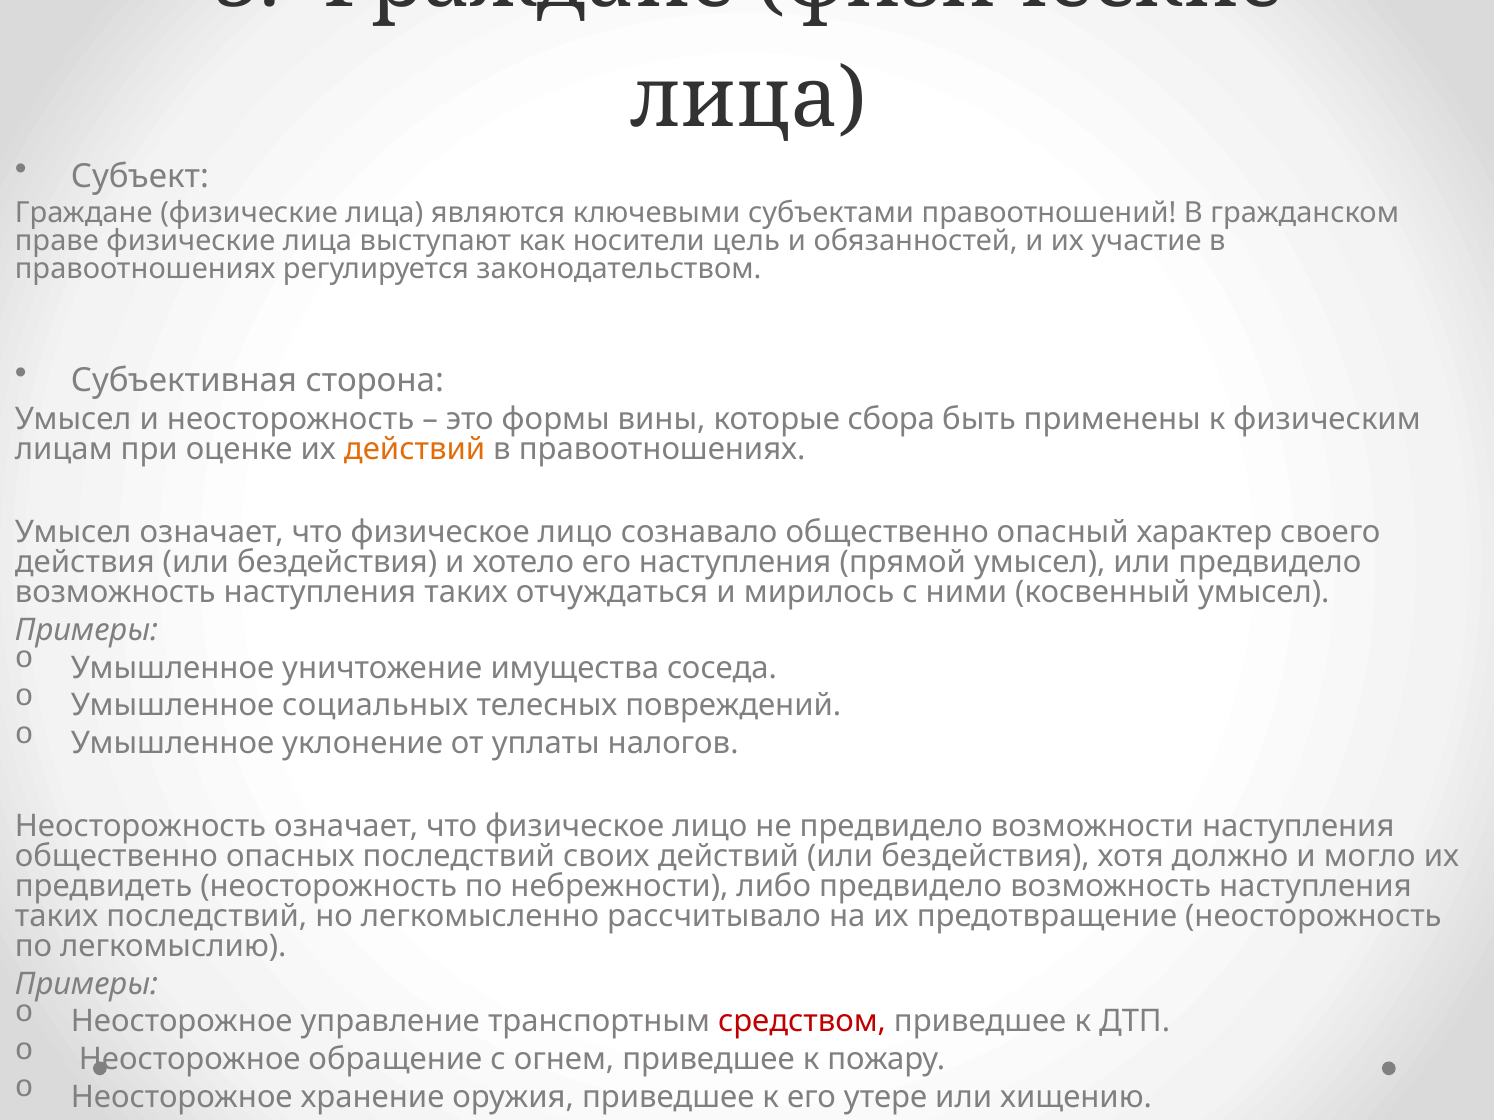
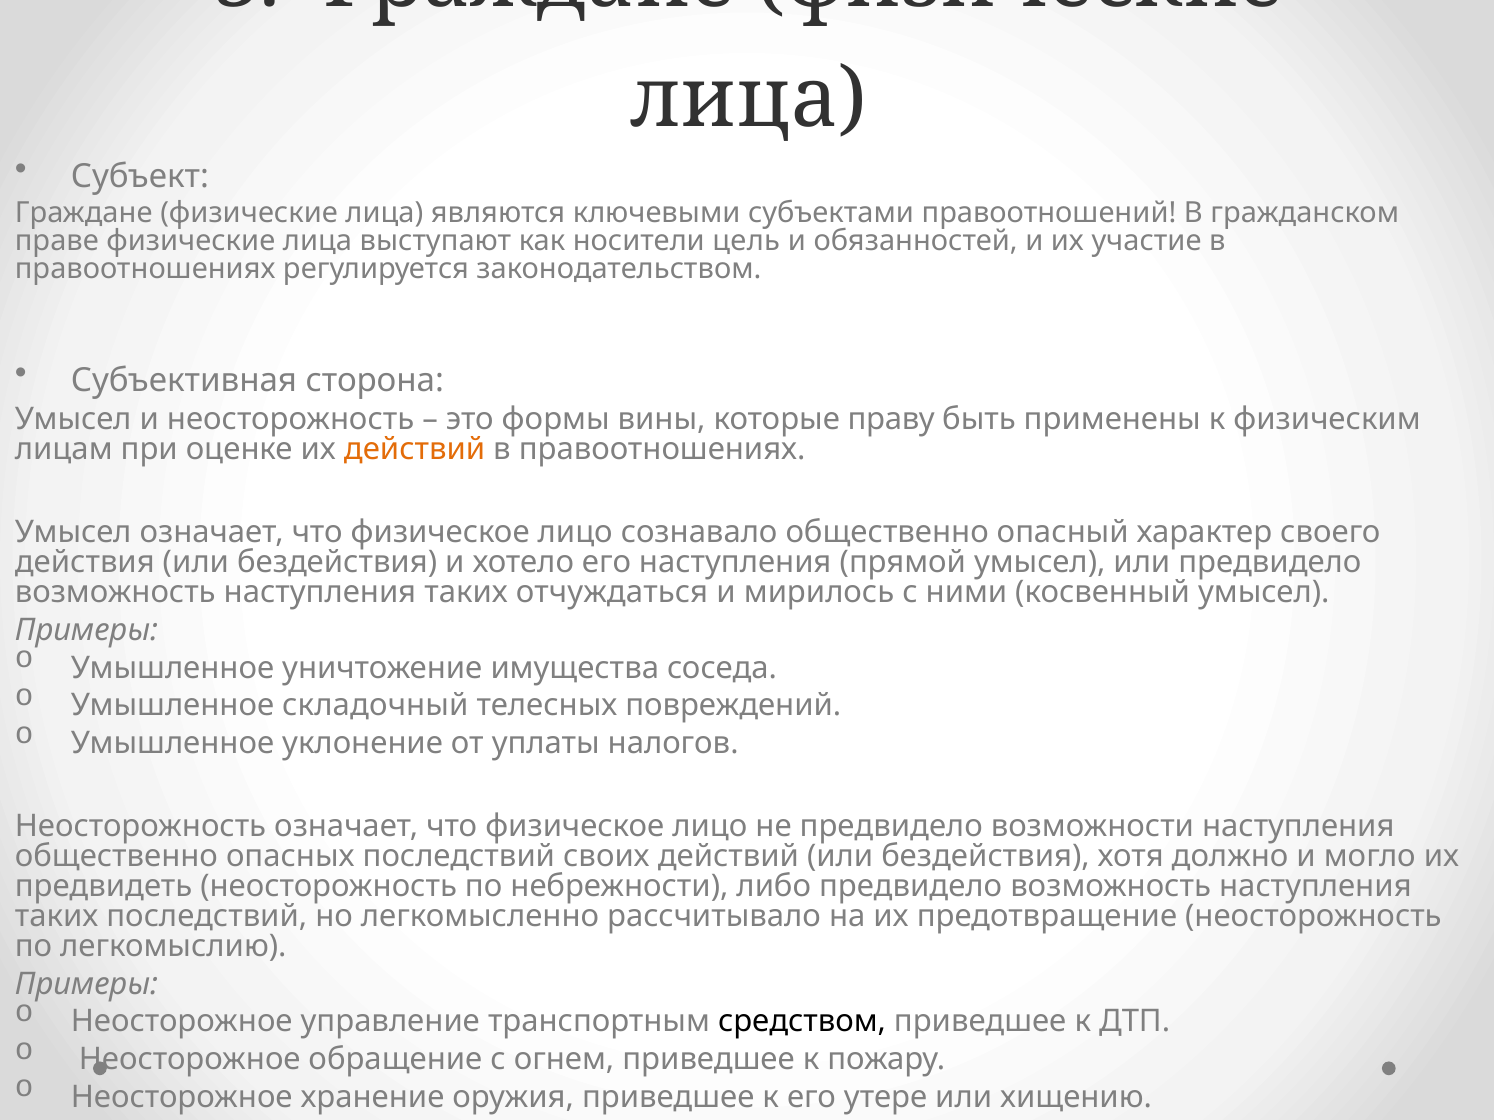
сбора: сбора -> праву
социальных: социальных -> складочный
средством colour: red -> black
